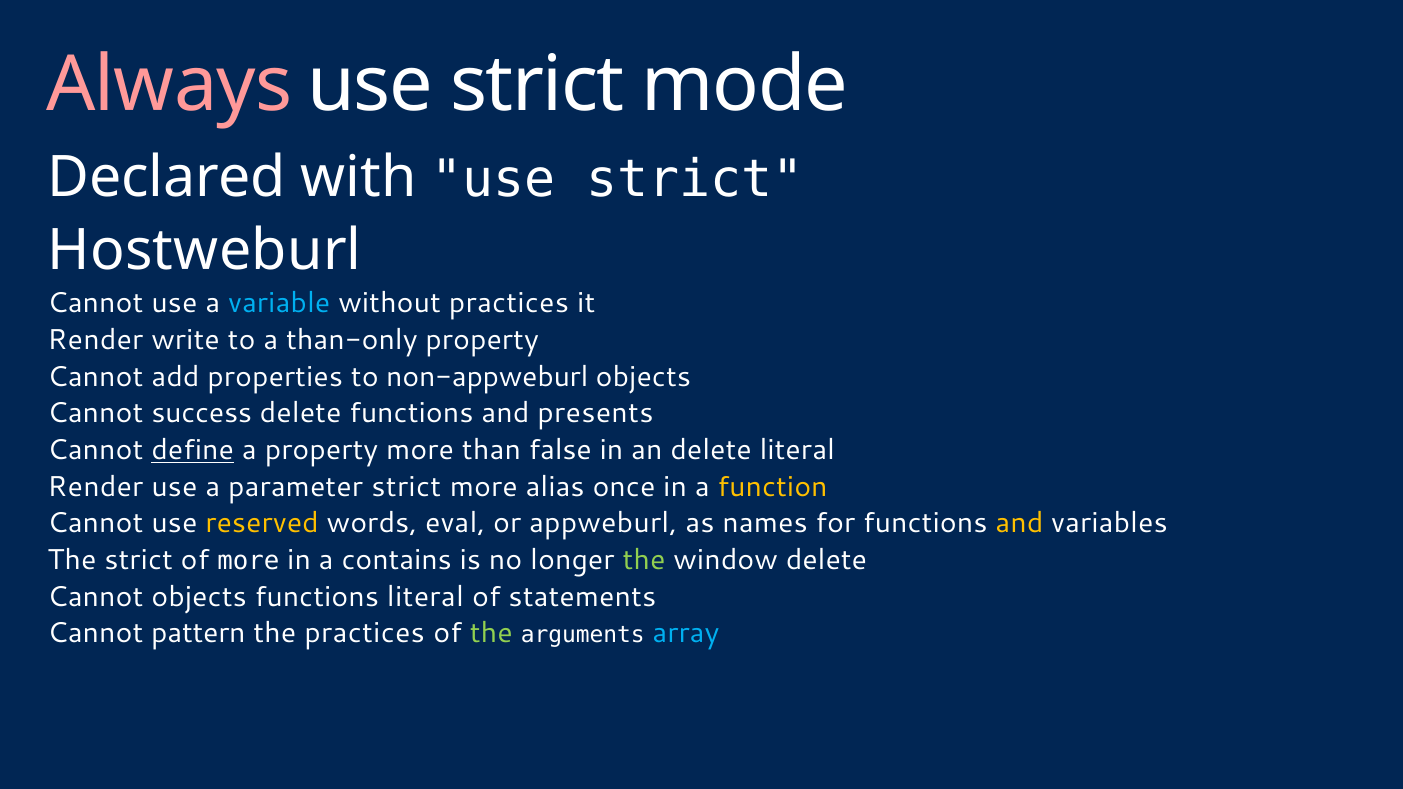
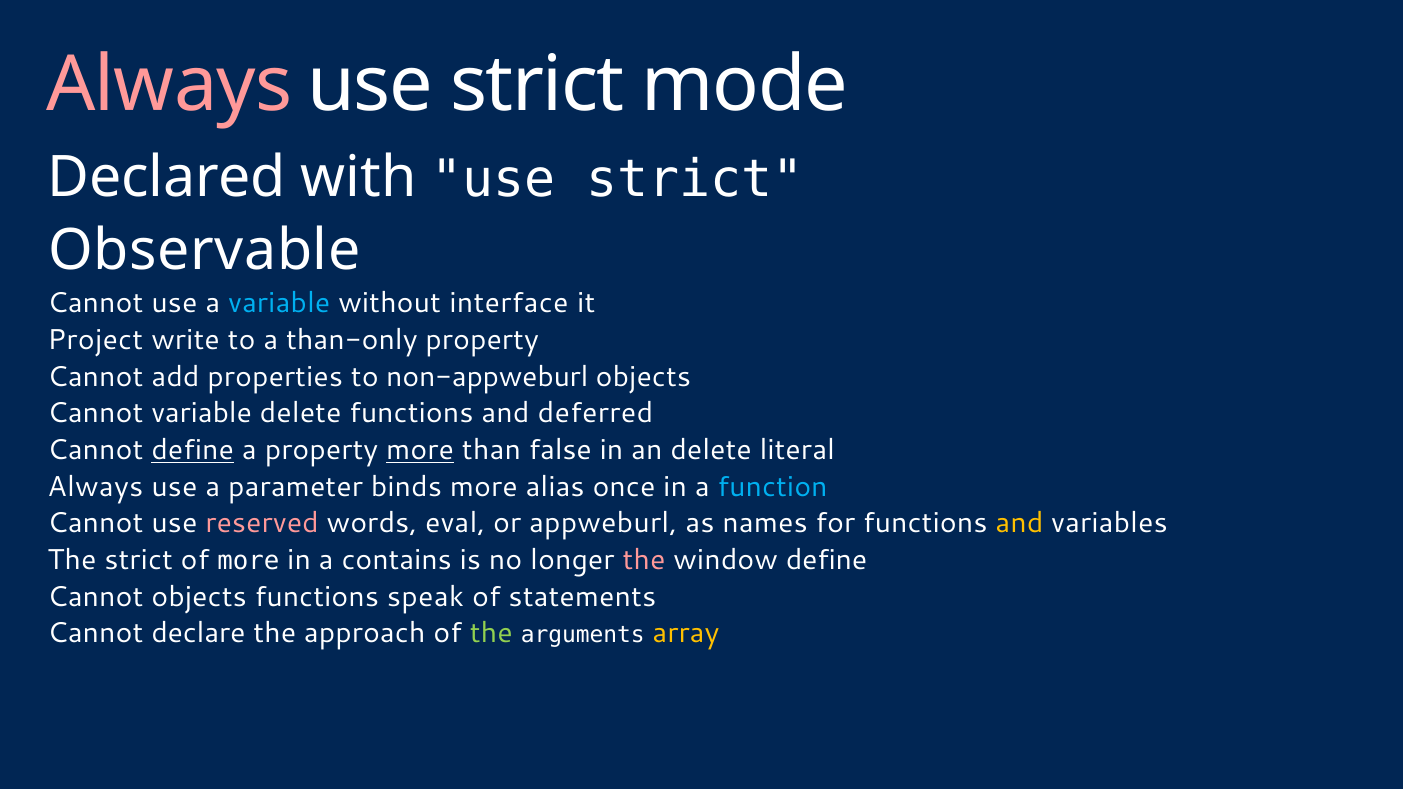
Hostweburl: Hostweburl -> Observable
without practices: practices -> interface
Render at (95, 340): Render -> Project
Cannot success: success -> variable
presents: presents -> deferred
more at (420, 450) underline: none -> present
Render at (95, 487): Render -> Always
parameter strict: strict -> binds
function colour: yellow -> light blue
reserved colour: yellow -> pink
the at (644, 560) colour: light green -> pink
window delete: delete -> define
functions literal: literal -> speak
pattern: pattern -> declare
the practices: practices -> approach
array colour: light blue -> yellow
